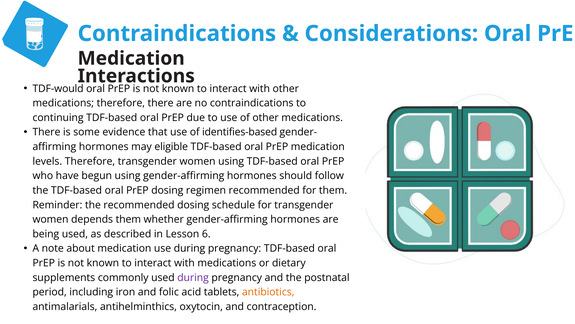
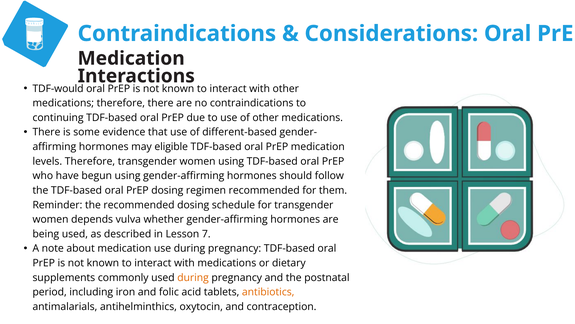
identifies-based: identifies-based -> different-based
depends them: them -> vulva
6: 6 -> 7
during at (193, 277) colour: purple -> orange
